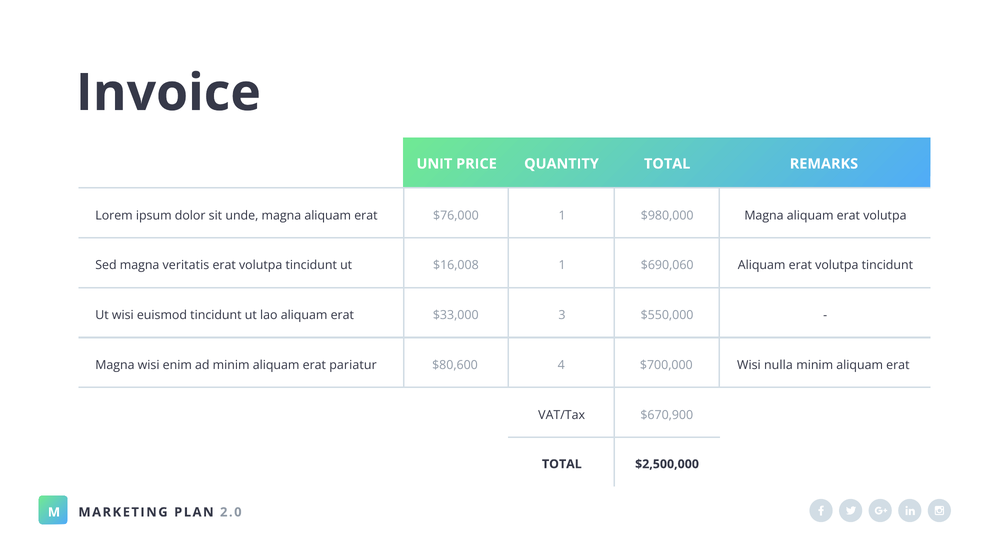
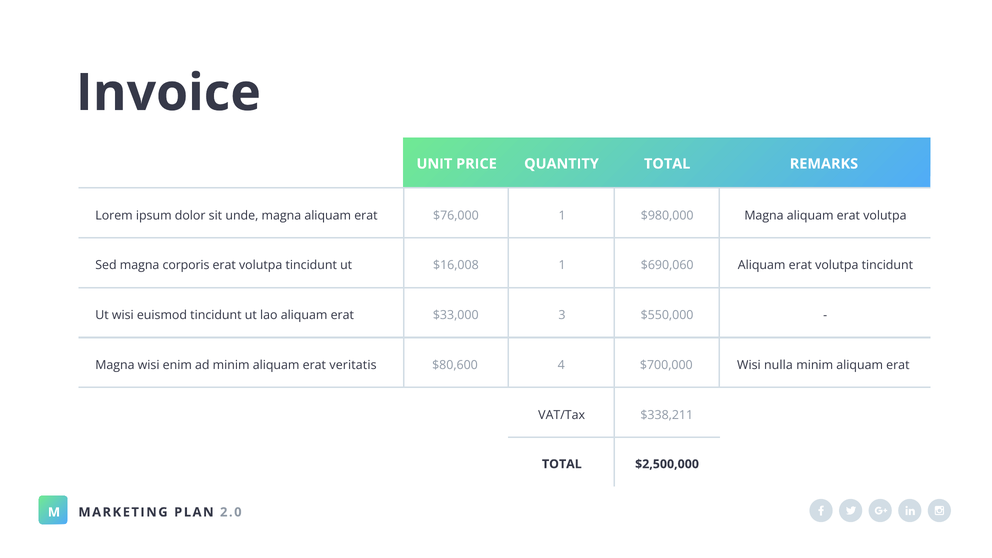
veritatis: veritatis -> corporis
pariatur: pariatur -> veritatis
$670,900: $670,900 -> $338,211
